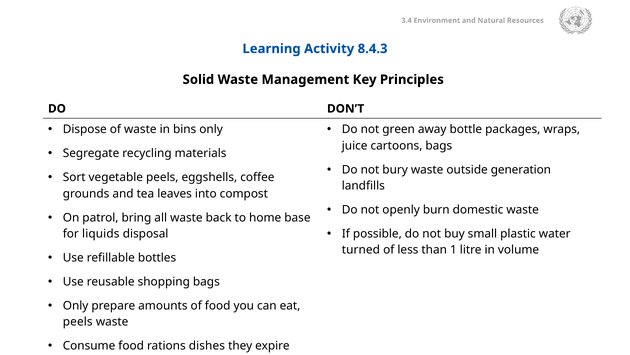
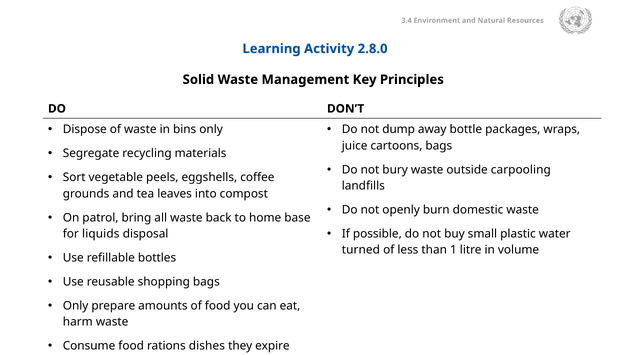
8.4.3: 8.4.3 -> 2.8.0
green: green -> dump
generation: generation -> carpooling
peels at (78, 321): peels -> harm
